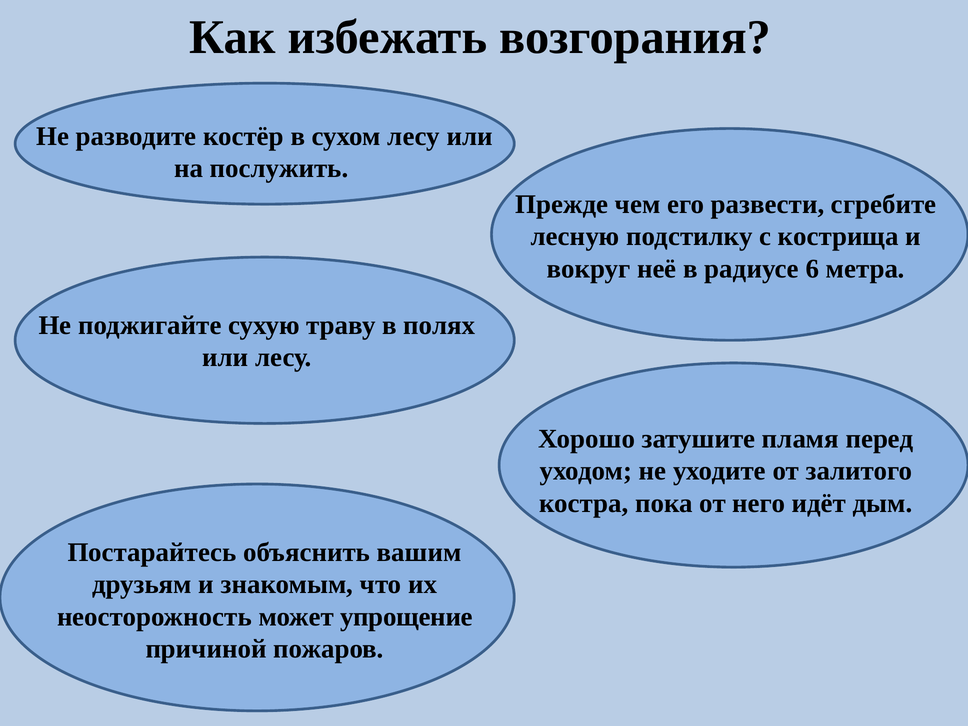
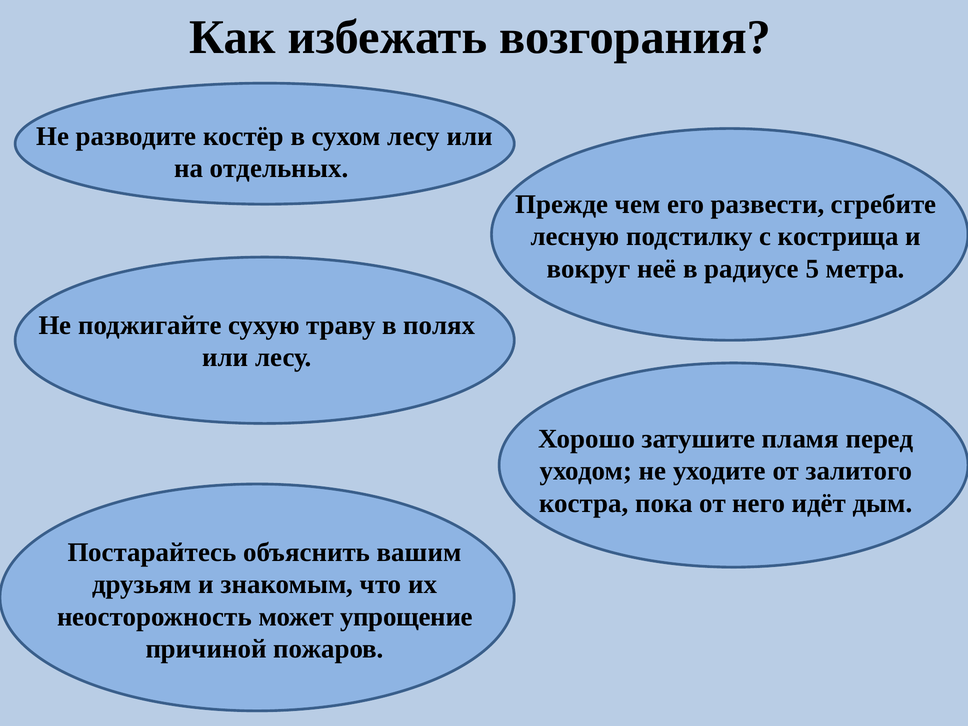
послужить: послужить -> отдельных
6: 6 -> 5
